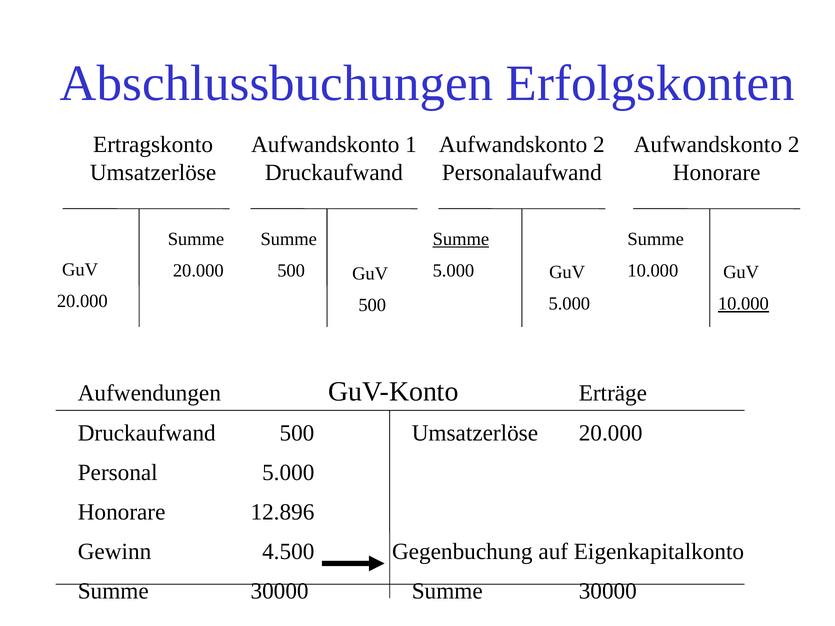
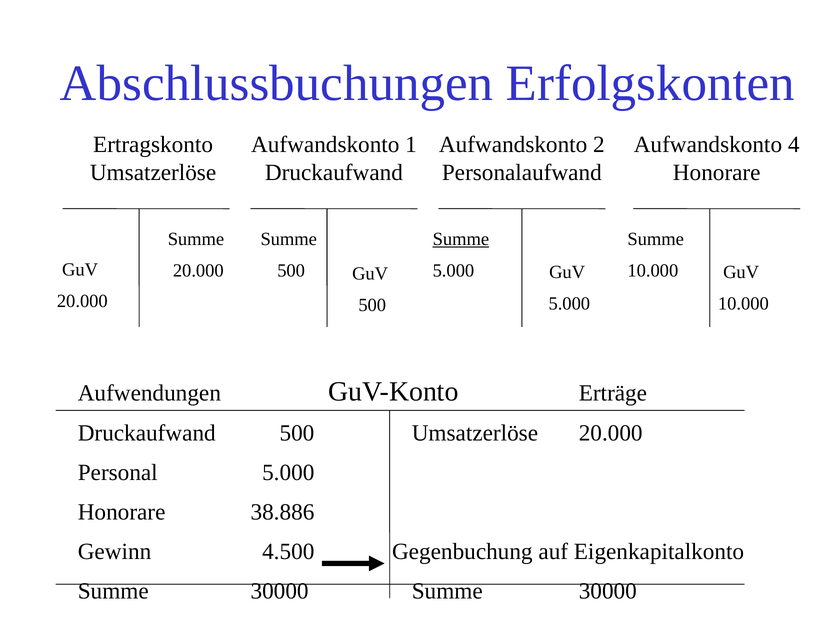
2 at (794, 145): 2 -> 4
10.000 at (743, 304) underline: present -> none
12.896: 12.896 -> 38.886
